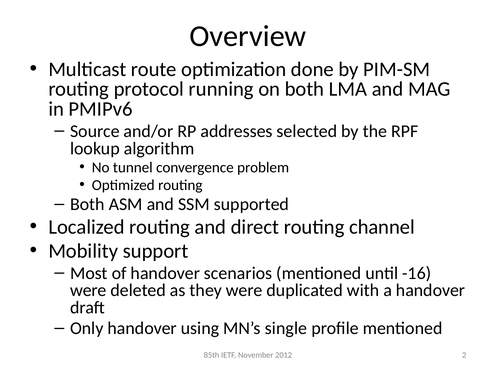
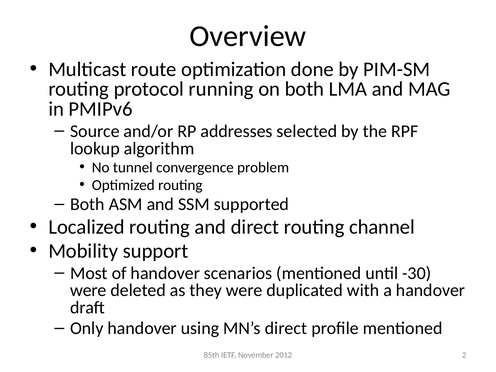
-16: -16 -> -30
MN’s single: single -> direct
